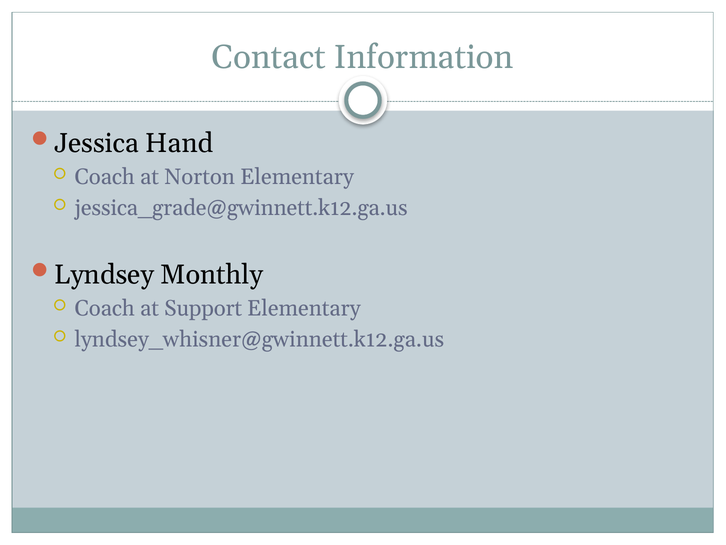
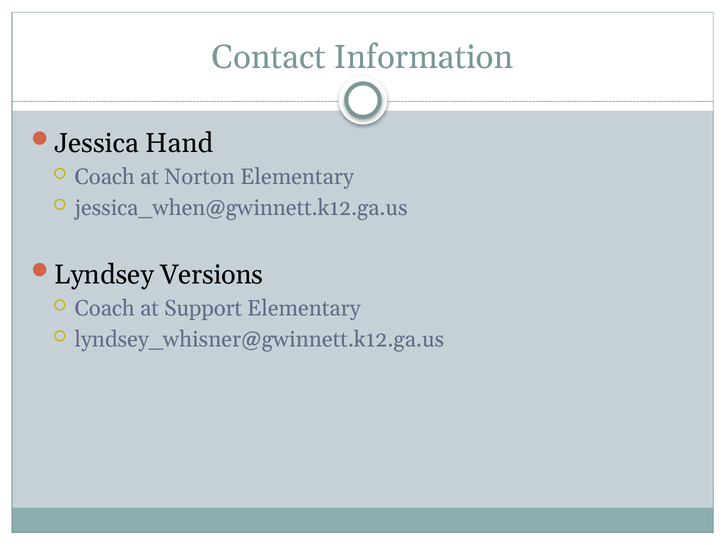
jessica_grade@gwinnett.k12.ga.us: jessica_grade@gwinnett.k12.ga.us -> jessica_when@gwinnett.k12.ga.us
Monthly: Monthly -> Versions
